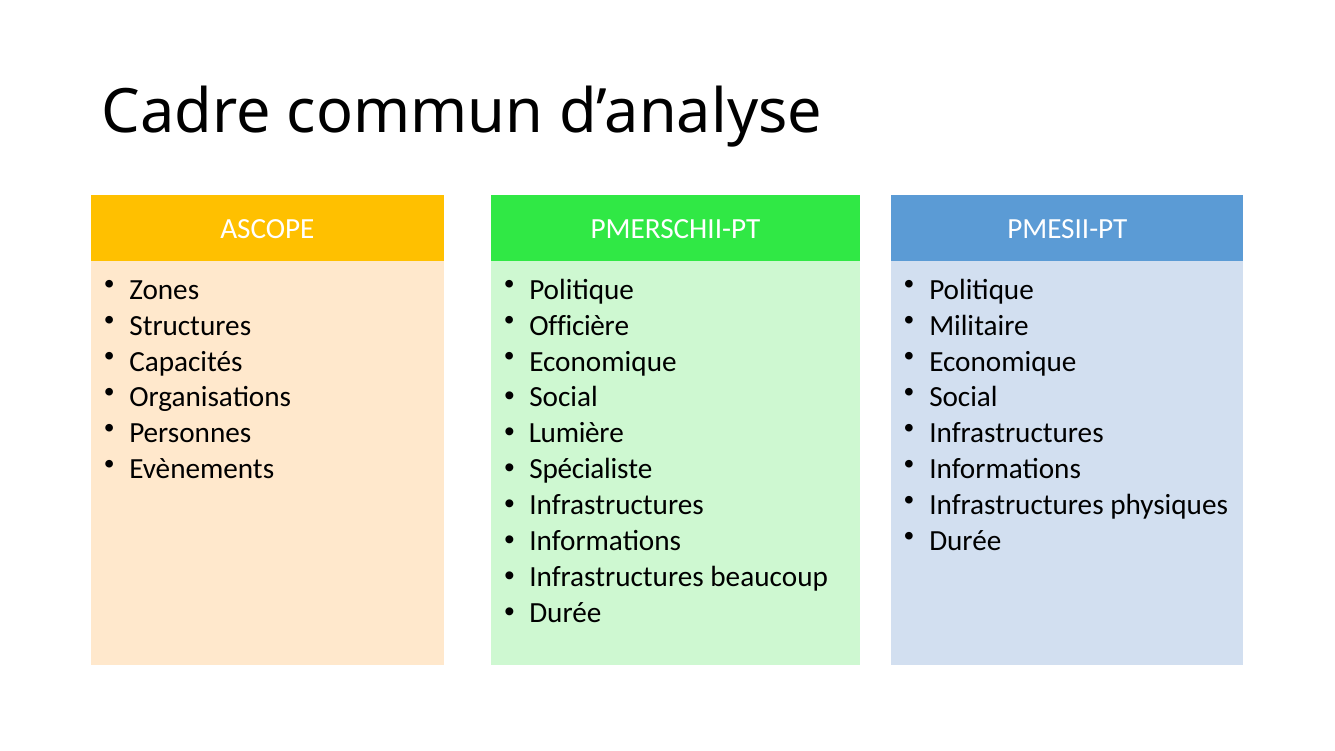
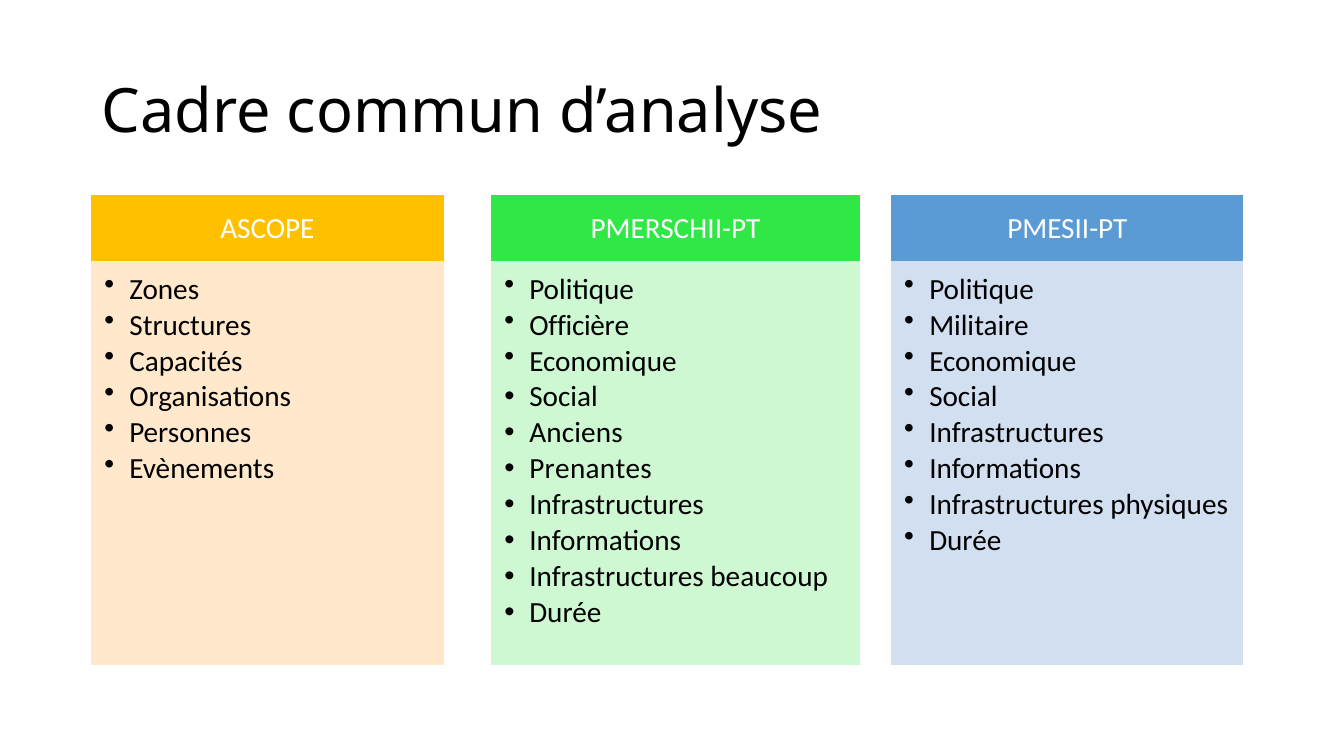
Lumière: Lumière -> Anciens
Spécialiste: Spécialiste -> Prenantes
